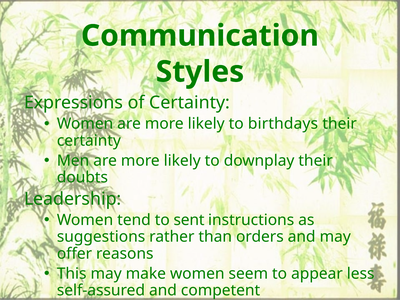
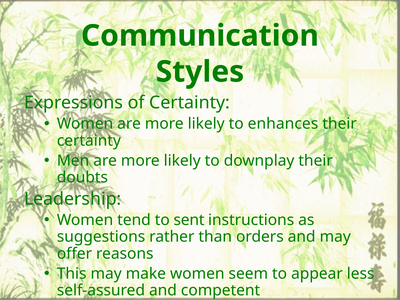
birthdays: birthdays -> enhances
